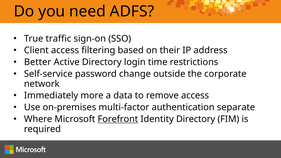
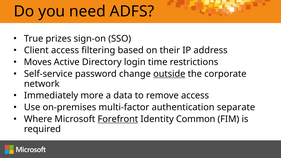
traffic: traffic -> prizes
Better: Better -> Moves
outside underline: none -> present
Identity Directory: Directory -> Common
